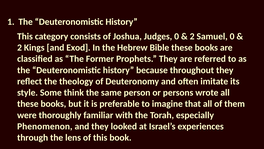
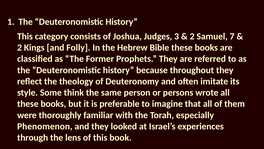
Judges 0: 0 -> 3
Samuel 0: 0 -> 7
Exod: Exod -> Folly
